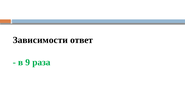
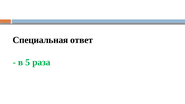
Зависимости: Зависимости -> Специальная
9: 9 -> 5
